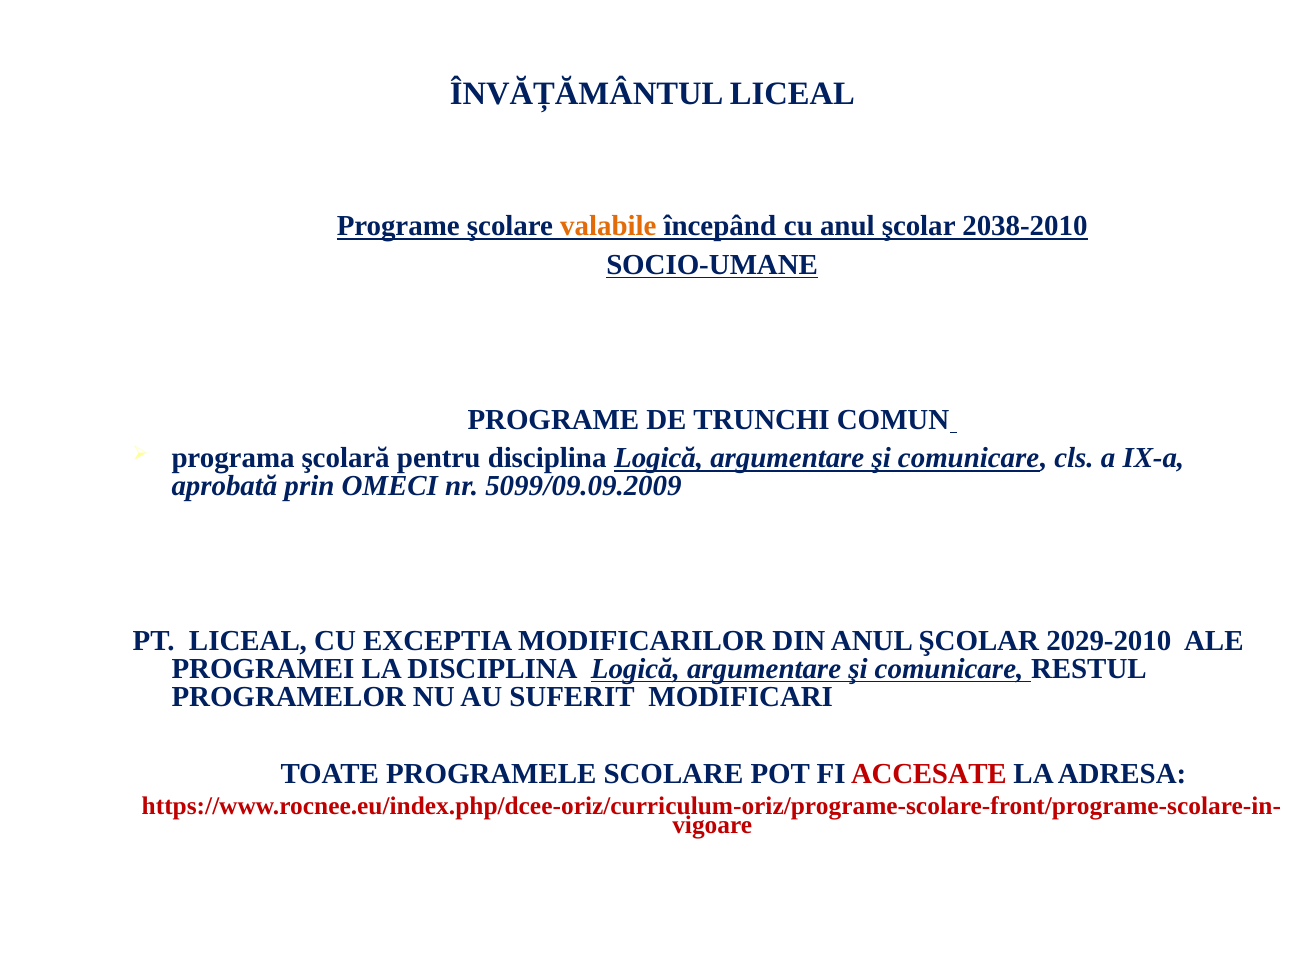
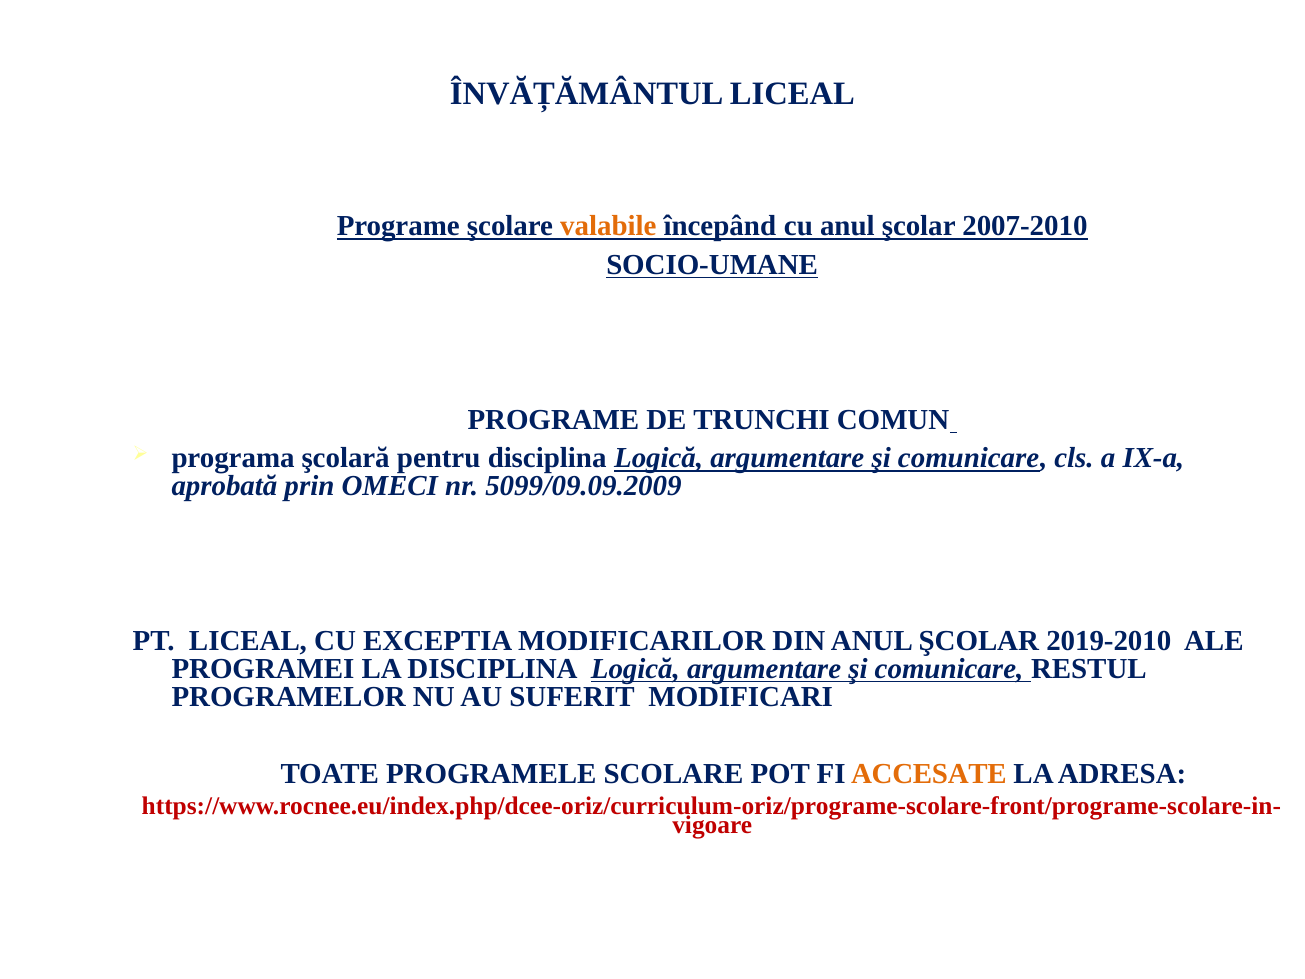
2038-2010: 2038-2010 -> 2007-2010
2029-2010: 2029-2010 -> 2019-2010
ACCESATE colour: red -> orange
